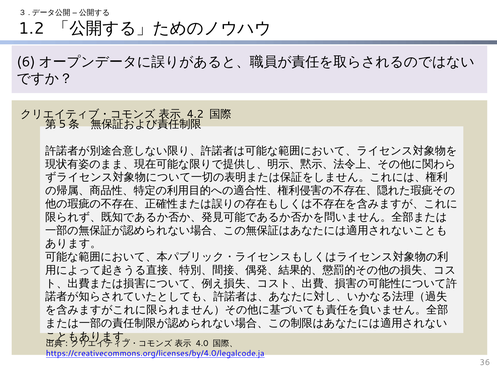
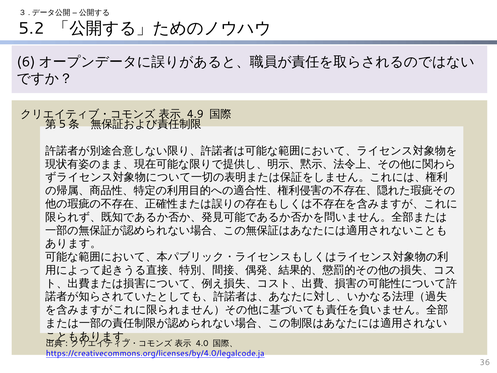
1.2: 1.2 -> 5.2
4.2: 4.2 -> 4.9
